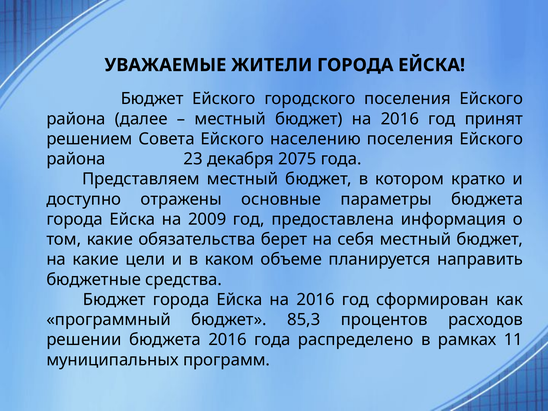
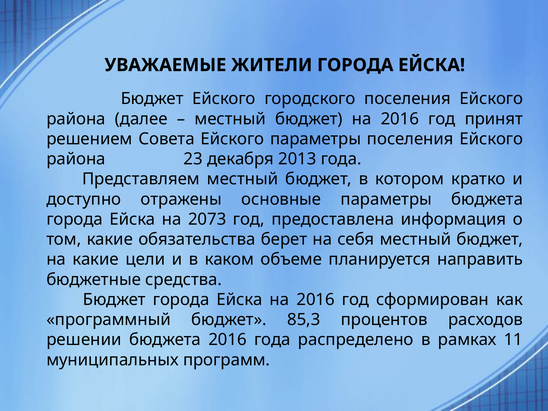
Ейского населению: населению -> параметры
2075: 2075 -> 2013
2009: 2009 -> 2073
